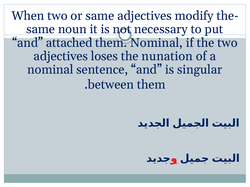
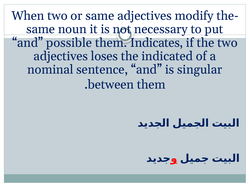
attached: attached -> possible
them Nominal: Nominal -> Indicates
nunation: nunation -> indicated
